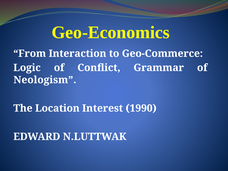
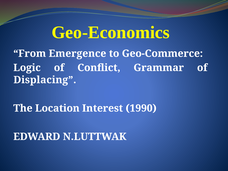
Interaction: Interaction -> Emergence
Neologism: Neologism -> Displacing
